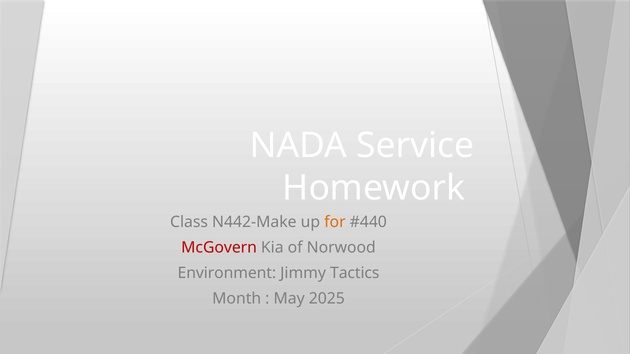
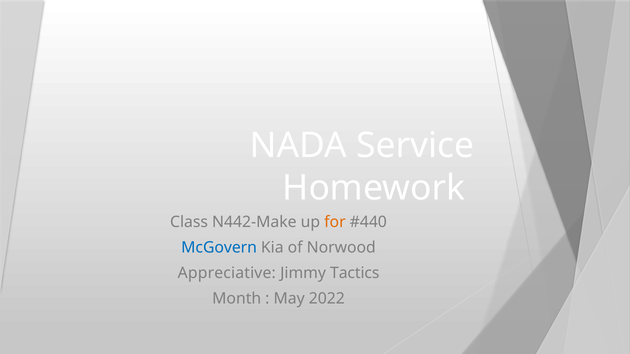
McGovern colour: red -> blue
Environment: Environment -> Appreciative
2025: 2025 -> 2022
